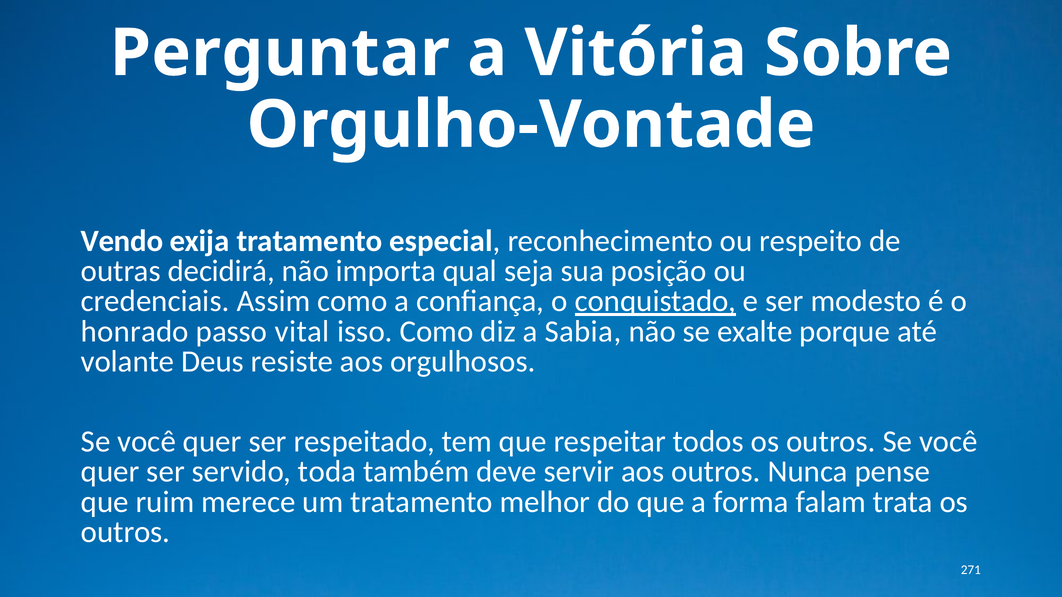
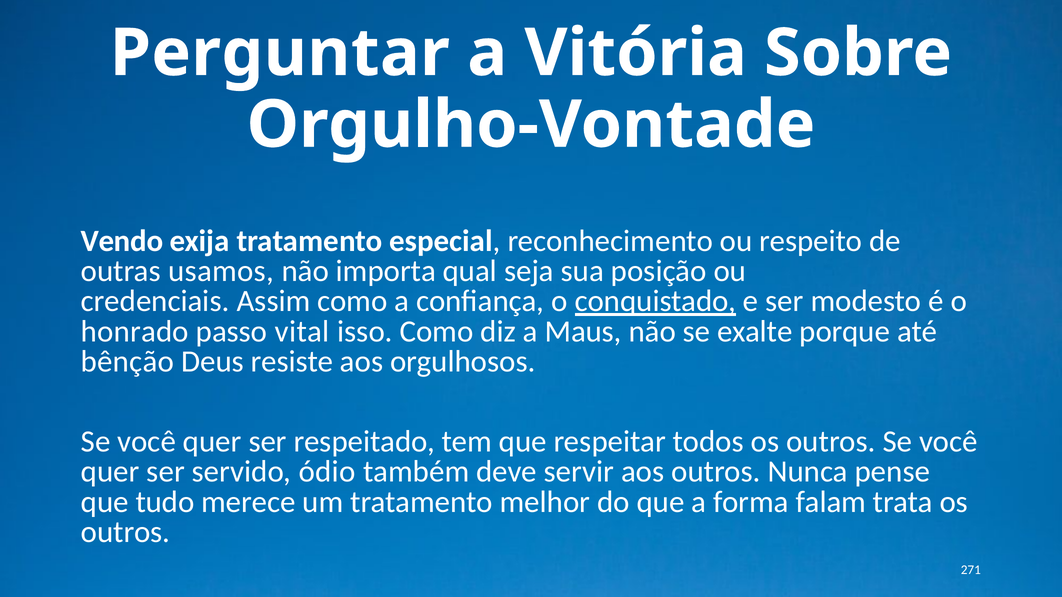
decidirá: decidirá -> usamos
Sabia: Sabia -> Maus
volante: volante -> bênção
toda: toda -> ódio
ruim: ruim -> tudo
